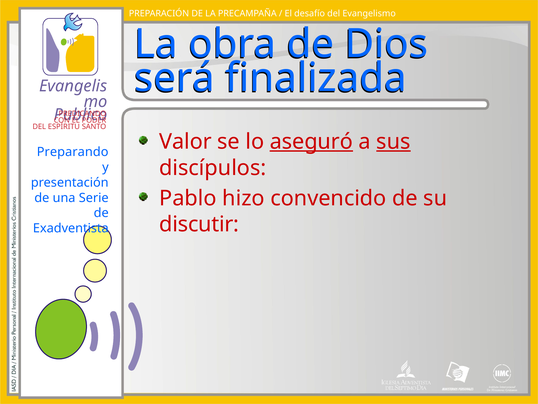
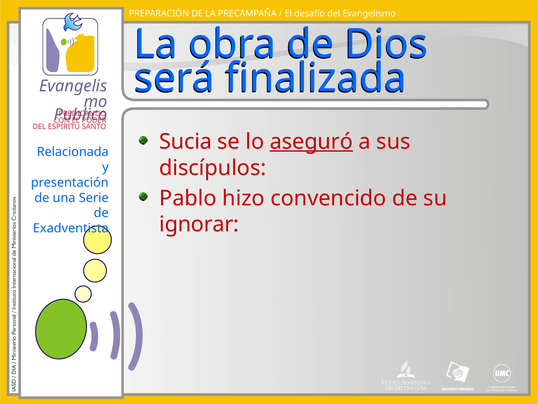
Valor: Valor -> Sucia
sus underline: present -> none
Preparando: Preparando -> Relacionada
discutir: discutir -> ignorar
